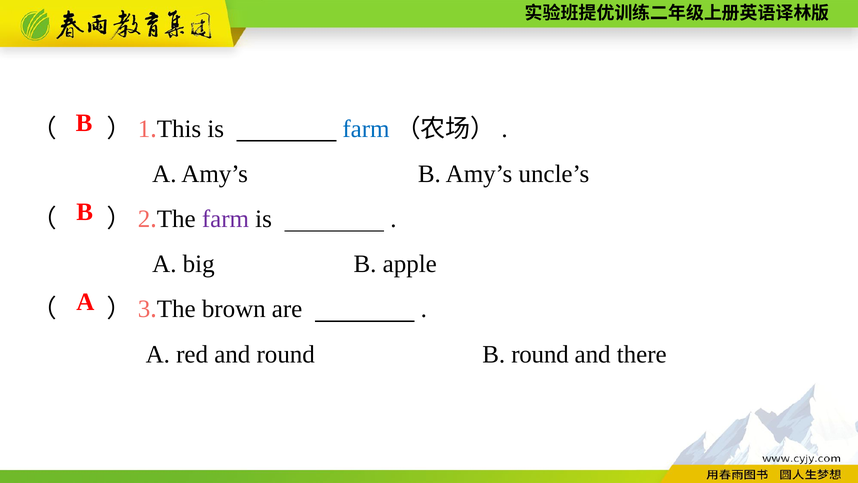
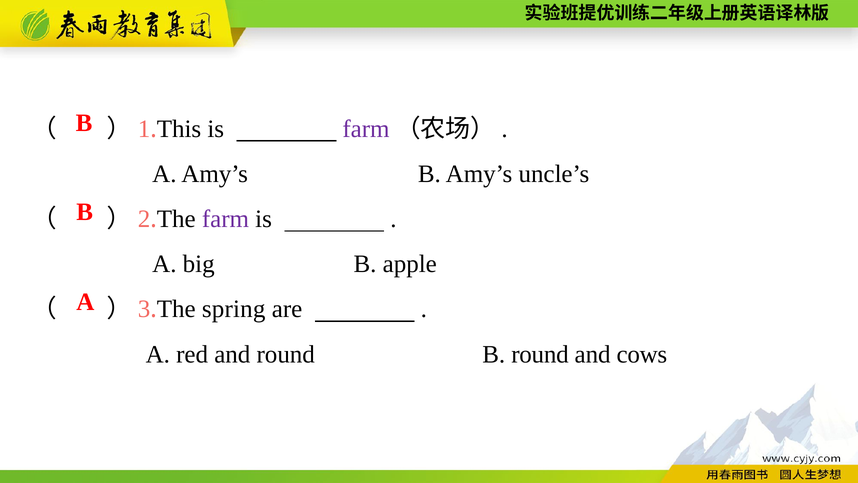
farm at (366, 129) colour: blue -> purple
brown: brown -> spring
there: there -> cows
